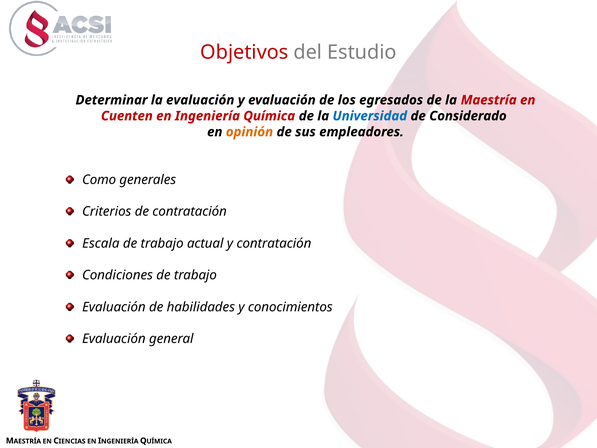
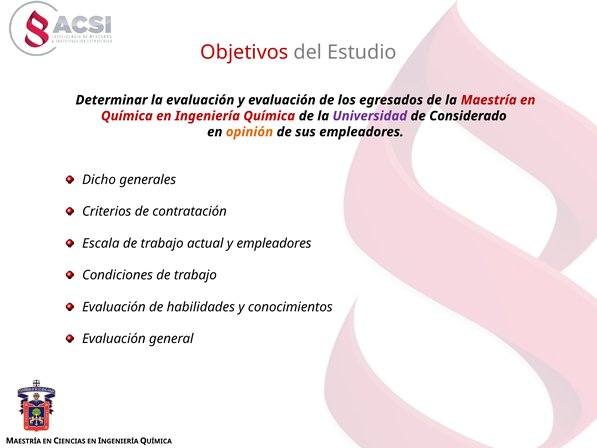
Cuenten at (127, 116): Cuenten -> Química
Universidad colour: blue -> purple
Como: Como -> Dicho
y contratación: contratación -> empleadores
